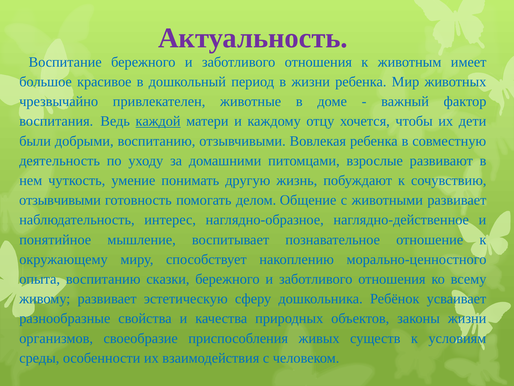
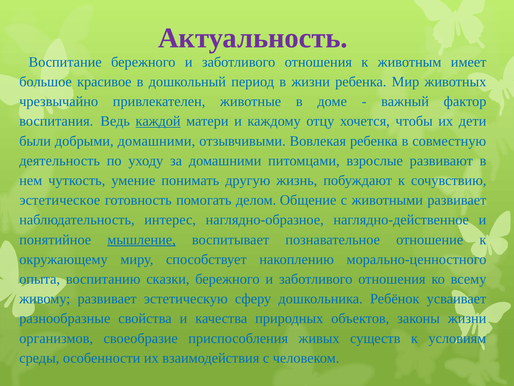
добрыми воспитанию: воспитанию -> домашними
отзывчивыми at (60, 200): отзывчивыми -> эстетическое
мышление underline: none -> present
